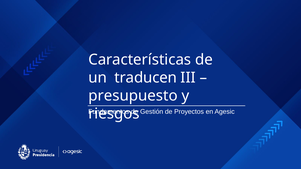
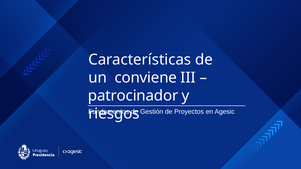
traducen: traducen -> conviene
presupuesto: presupuesto -> patrocinador
